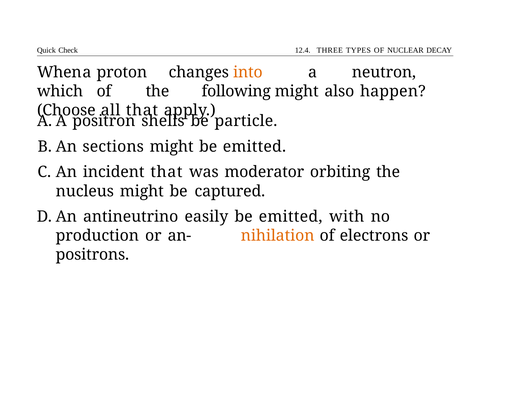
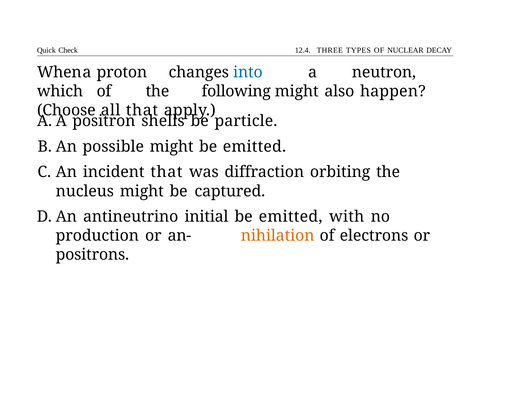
into colour: orange -> blue
sections: sections -> possible
moderator: moderator -> diffraction
easily: easily -> initial
